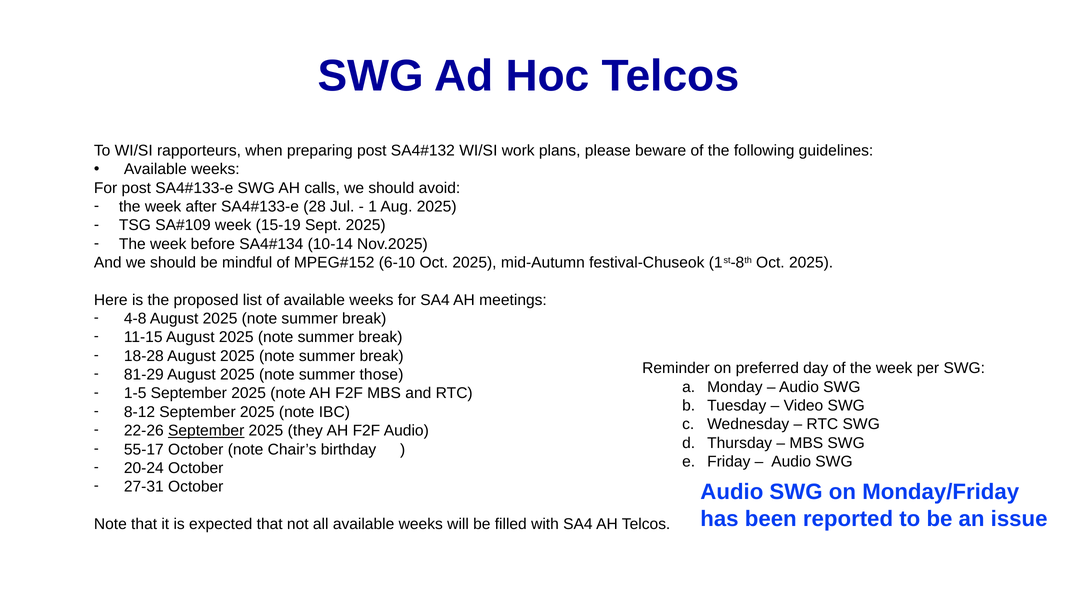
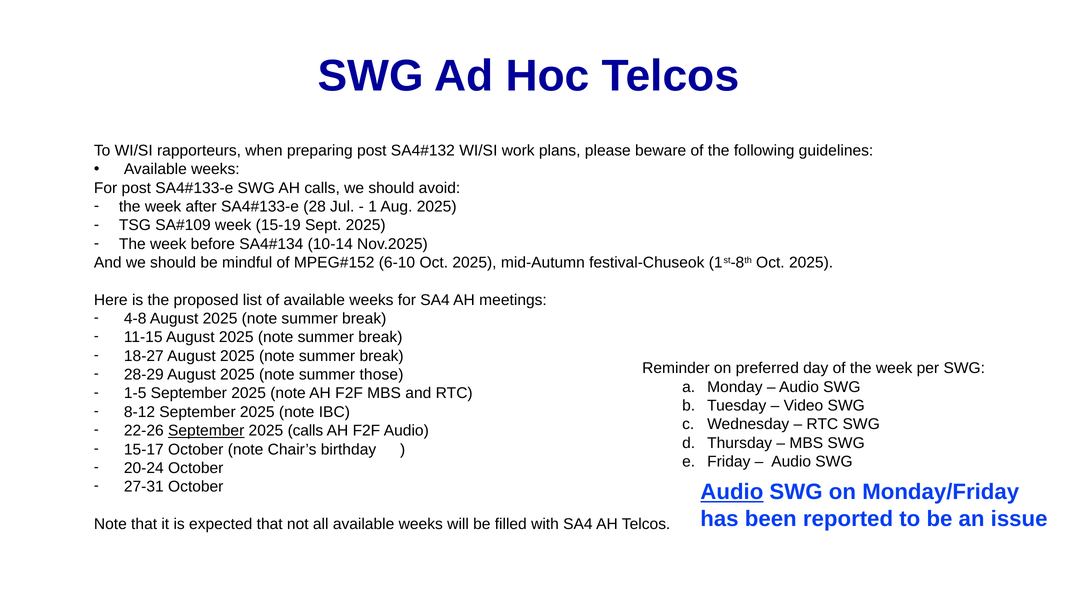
18-28: 18-28 -> 18-27
81-29: 81-29 -> 28-29
2025 they: they -> calls
55-17: 55-17 -> 15-17
Audio at (732, 492) underline: none -> present
